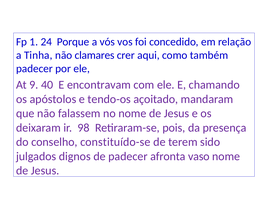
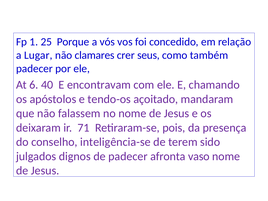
24: 24 -> 25
Tinha: Tinha -> Lugar
aqui: aqui -> seus
9: 9 -> 6
98: 98 -> 71
constituído-se: constituído-se -> inteligência-se
